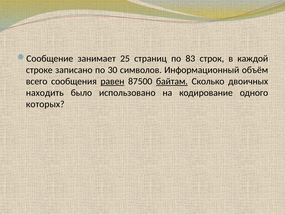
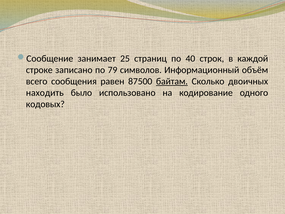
83: 83 -> 40
30: 30 -> 79
равен underline: present -> none
которых: которых -> кодовых
